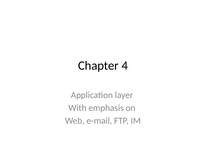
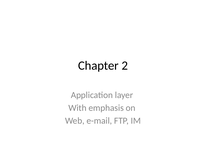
4: 4 -> 2
